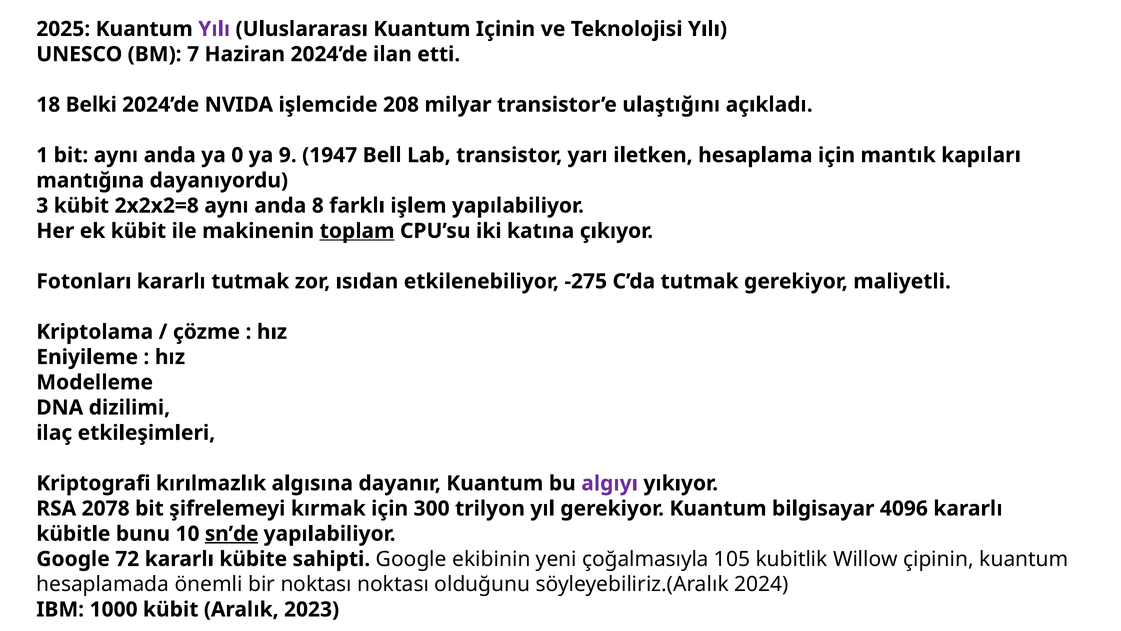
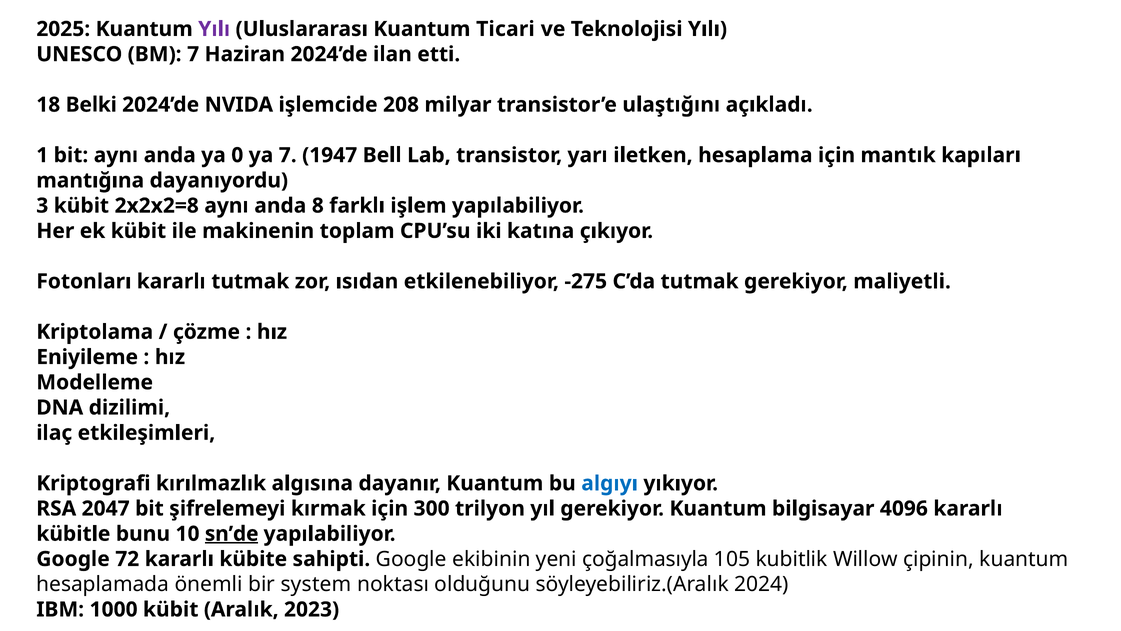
Içinin: Içinin -> Ticari
ya 9: 9 -> 7
toplam underline: present -> none
algıyı colour: purple -> blue
2078: 2078 -> 2047
bir noktası: noktası -> system
